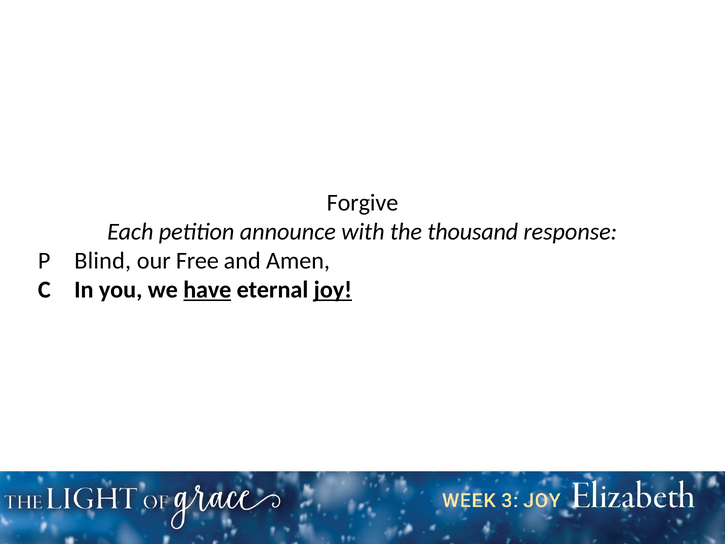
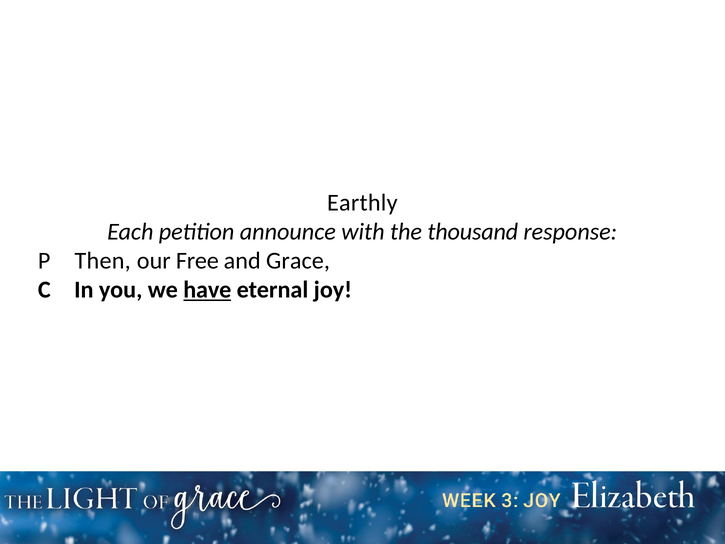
Forgive: Forgive -> Earthly
Blind: Blind -> Then
Amen: Amen -> Grace
joy underline: present -> none
